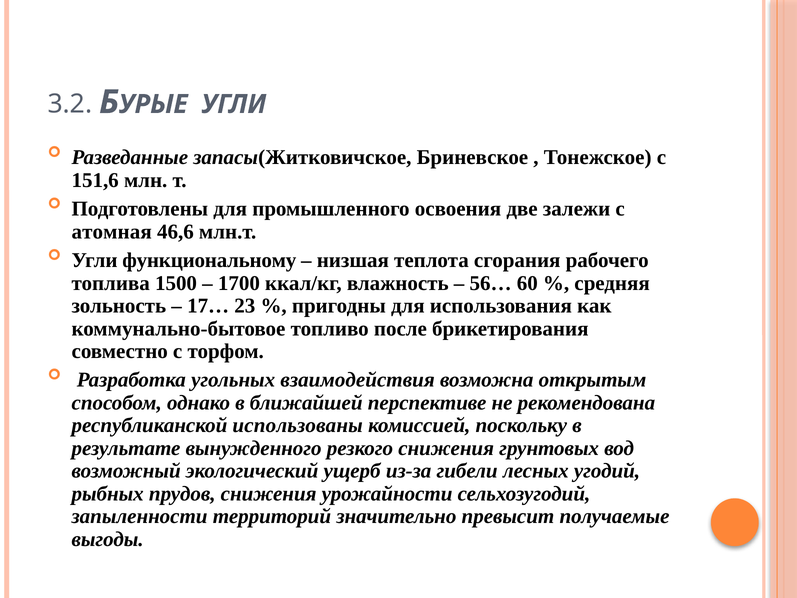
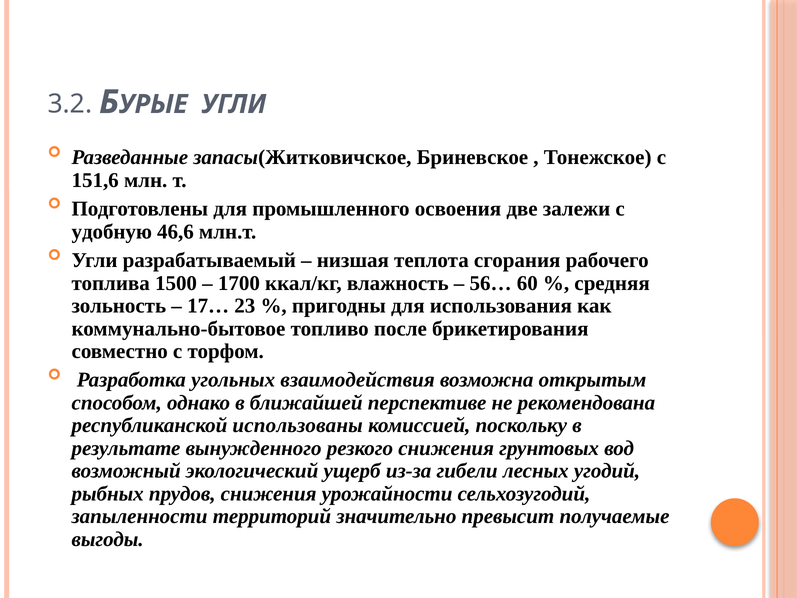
атомная: атомная -> удобную
функциональному: функциональному -> разрабатываемый
